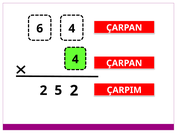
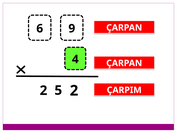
6 4: 4 -> 9
